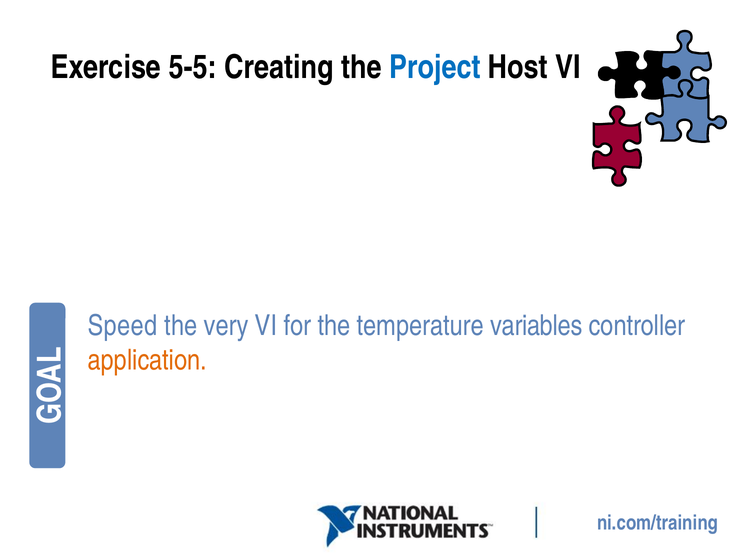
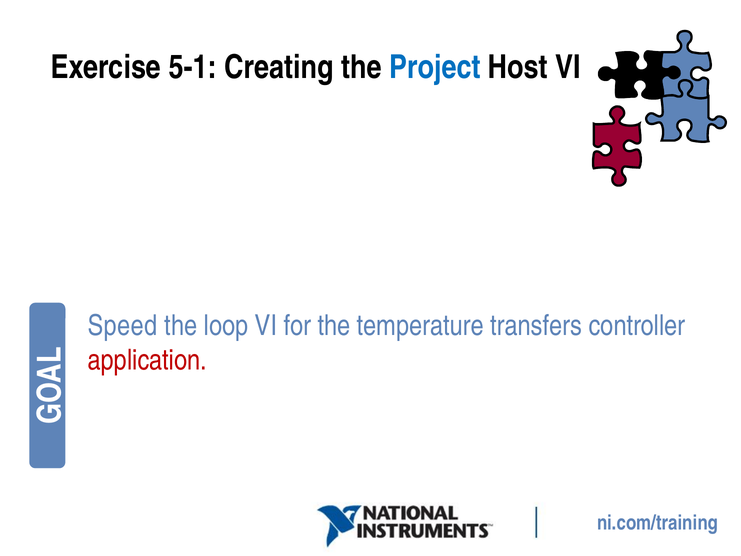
5-5: 5-5 -> 5-1
very: very -> loop
variables: variables -> transfers
application colour: orange -> red
